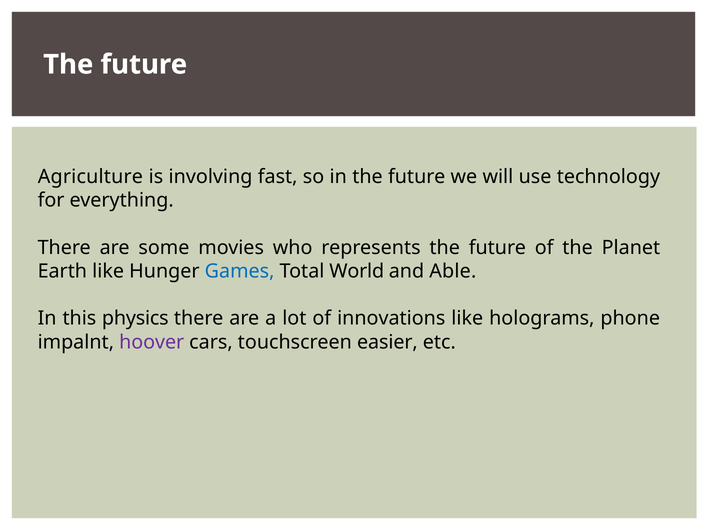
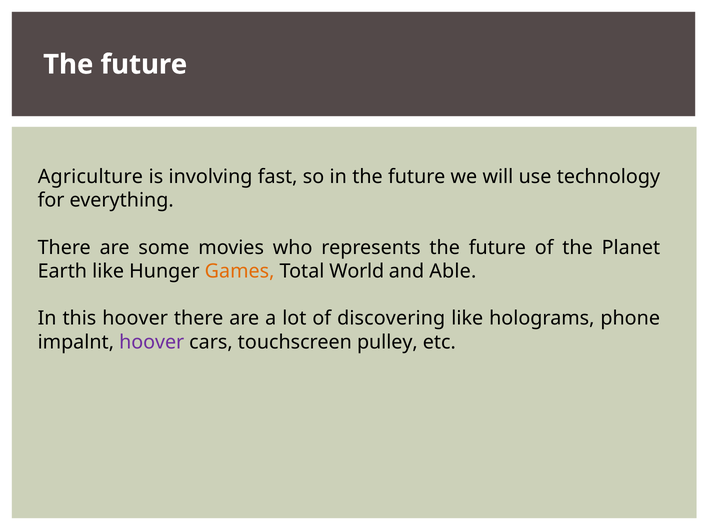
Games colour: blue -> orange
this physics: physics -> hoover
innovations: innovations -> discovering
easier: easier -> pulley
